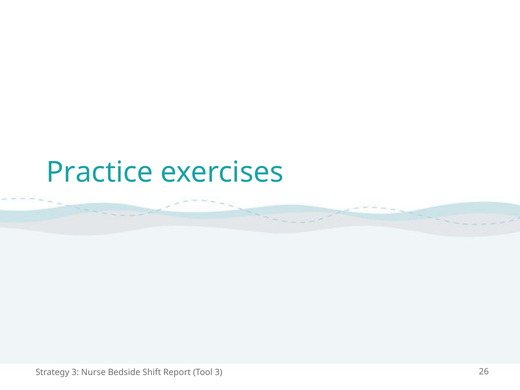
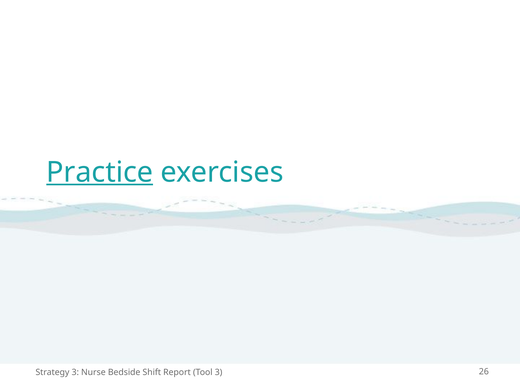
Practice underline: none -> present
